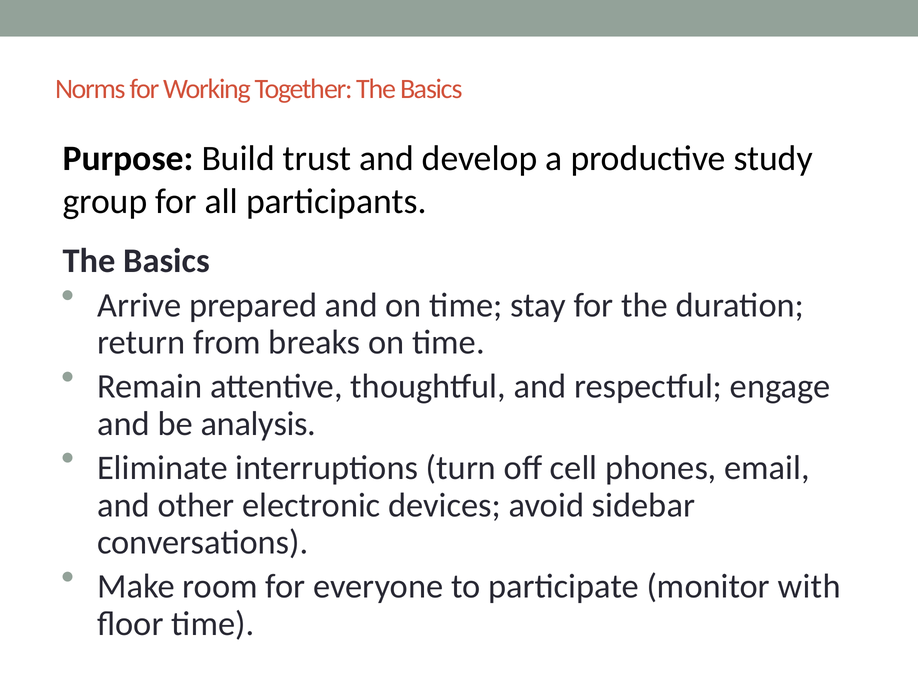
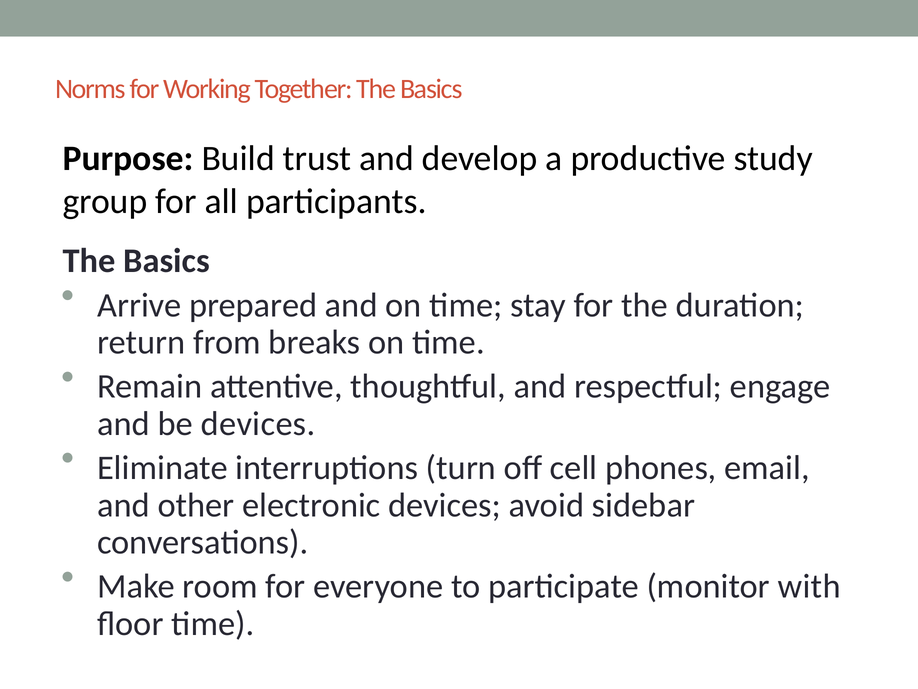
be analysis: analysis -> devices
